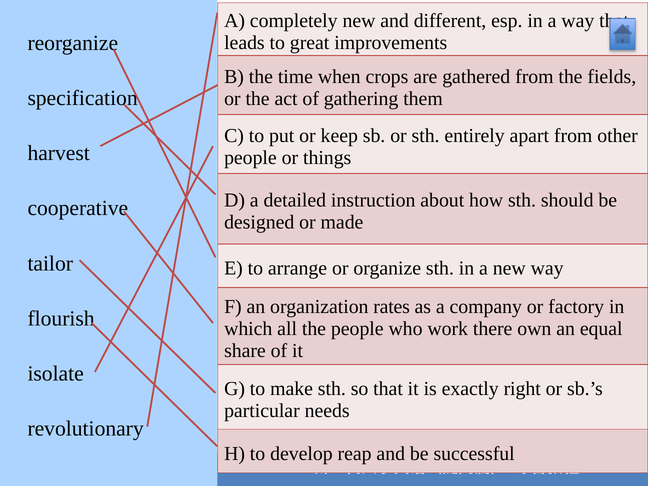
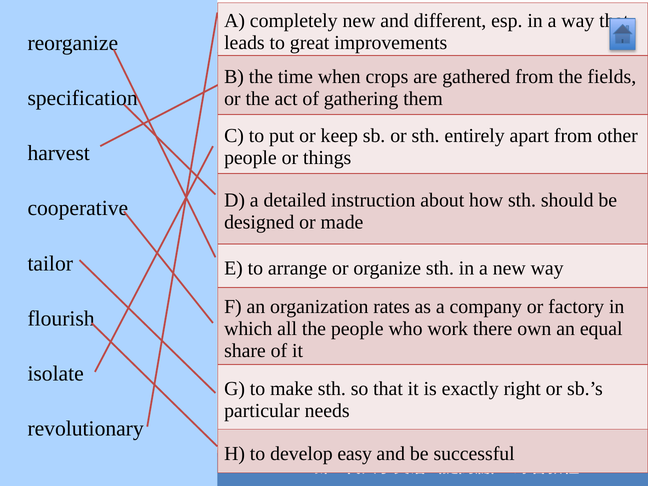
reap: reap -> easy
